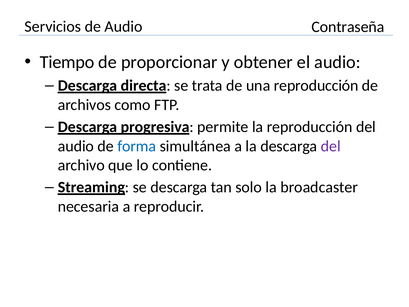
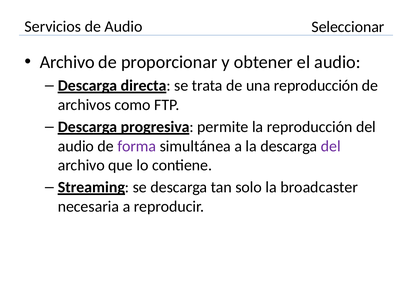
Contraseña: Contraseña -> Seleccionar
Tiempo at (67, 62): Tiempo -> Archivo
forma colour: blue -> purple
